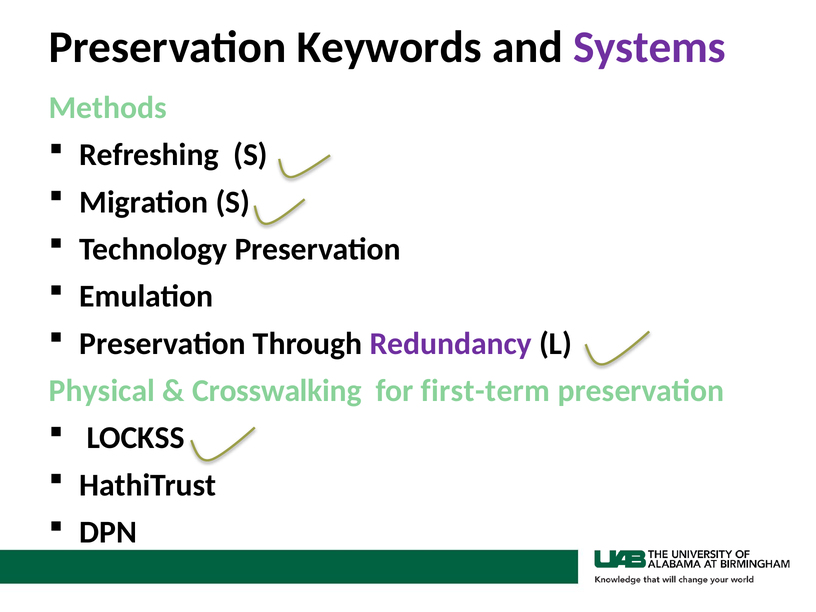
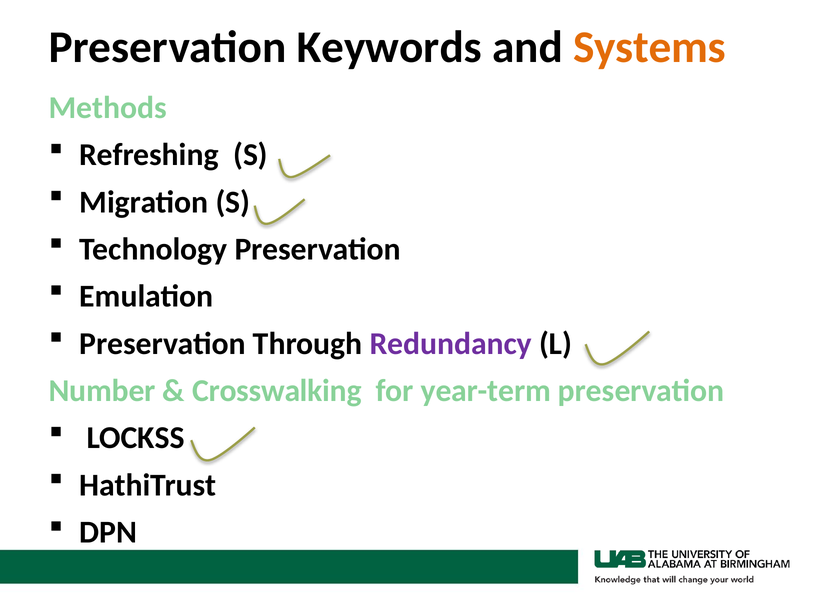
Systems colour: purple -> orange
Physical: Physical -> Number
first-term: first-term -> year-term
